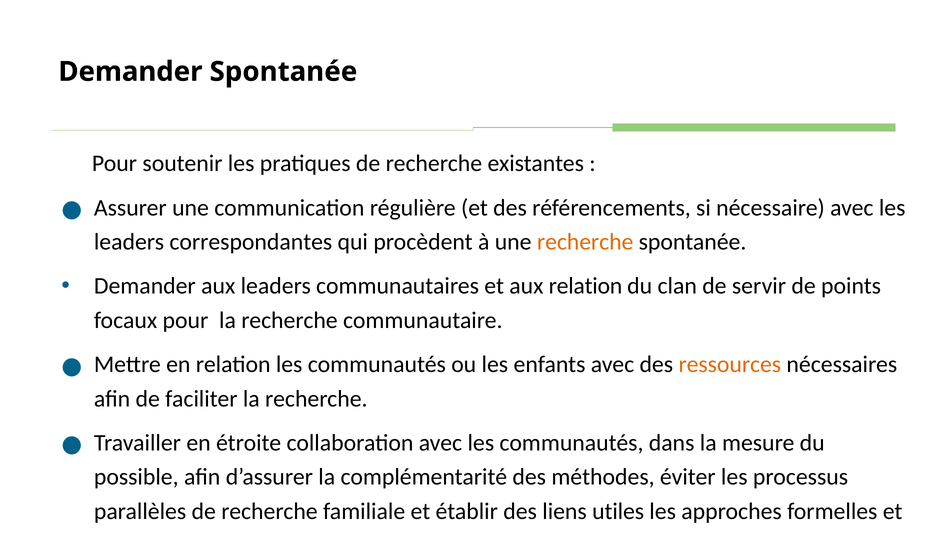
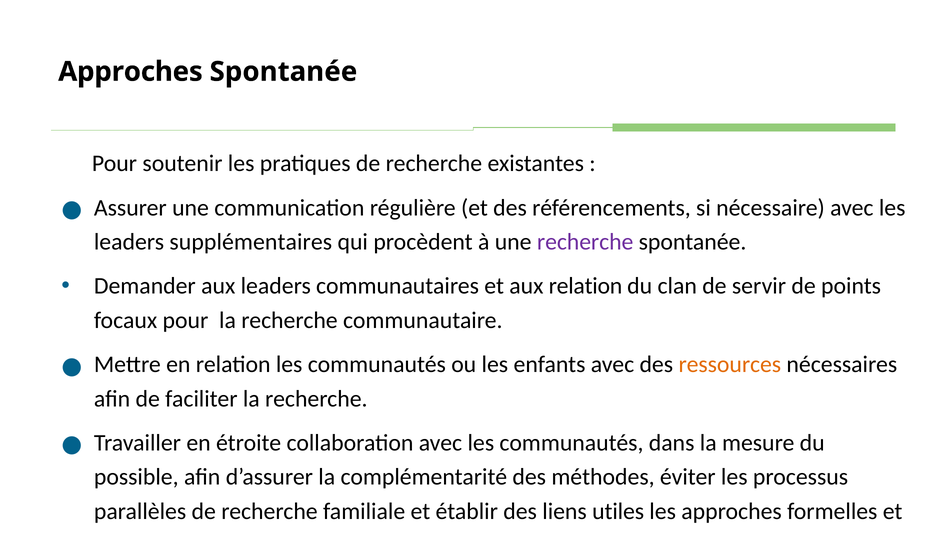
Demander at (130, 72): Demander -> Approches
correspondantes: correspondantes -> supplémentaires
recherche at (585, 242) colour: orange -> purple
